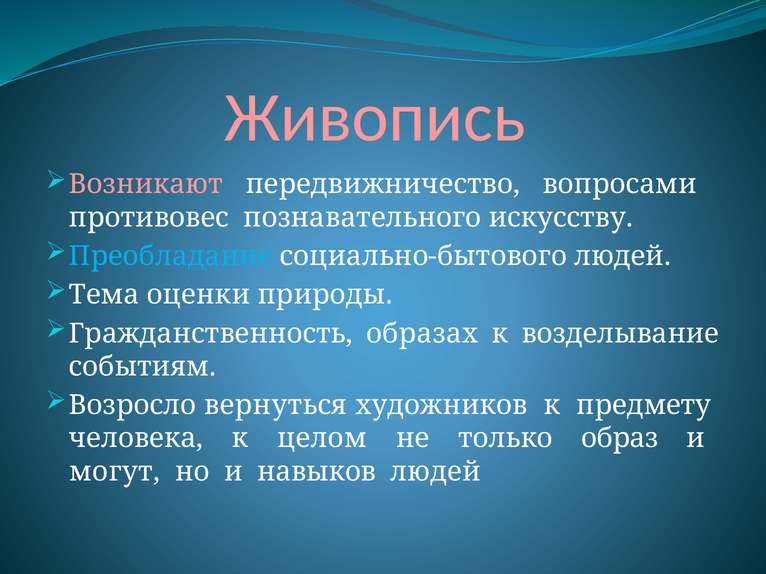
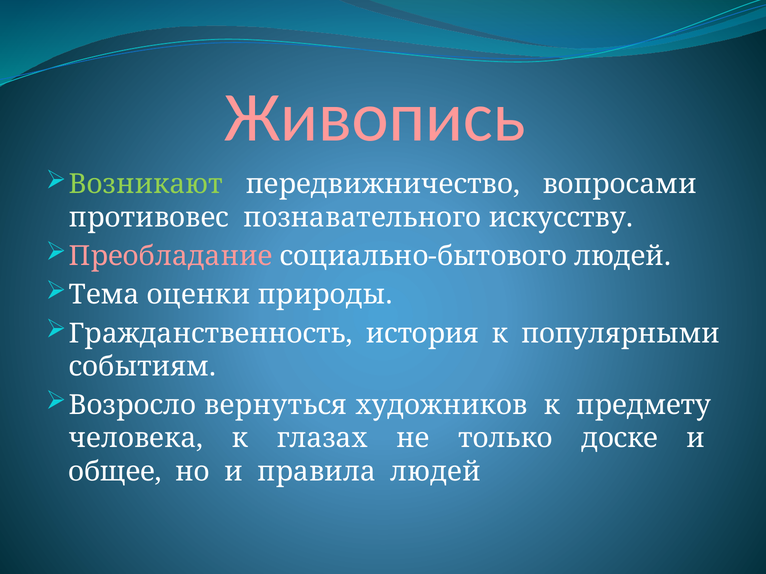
Возникают colour: pink -> light green
Преобладание colour: light blue -> pink
образах: образах -> история
возделывание: возделывание -> популярными
целом: целом -> глазах
образ: образ -> доске
могут: могут -> общее
навыков: навыков -> правила
